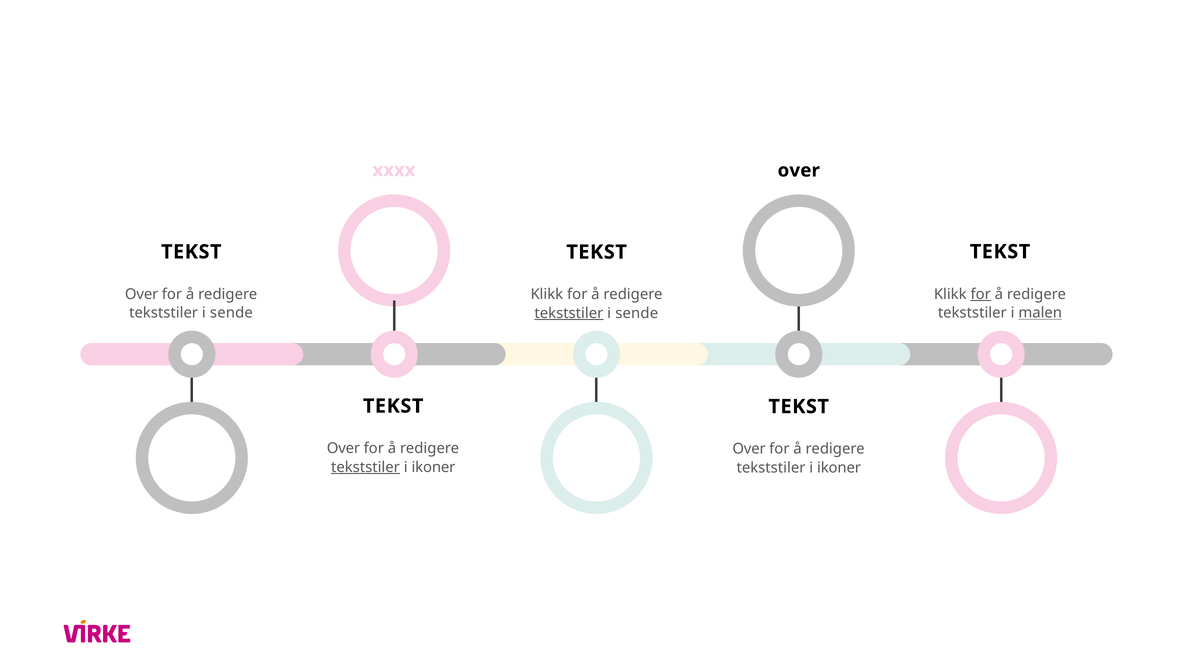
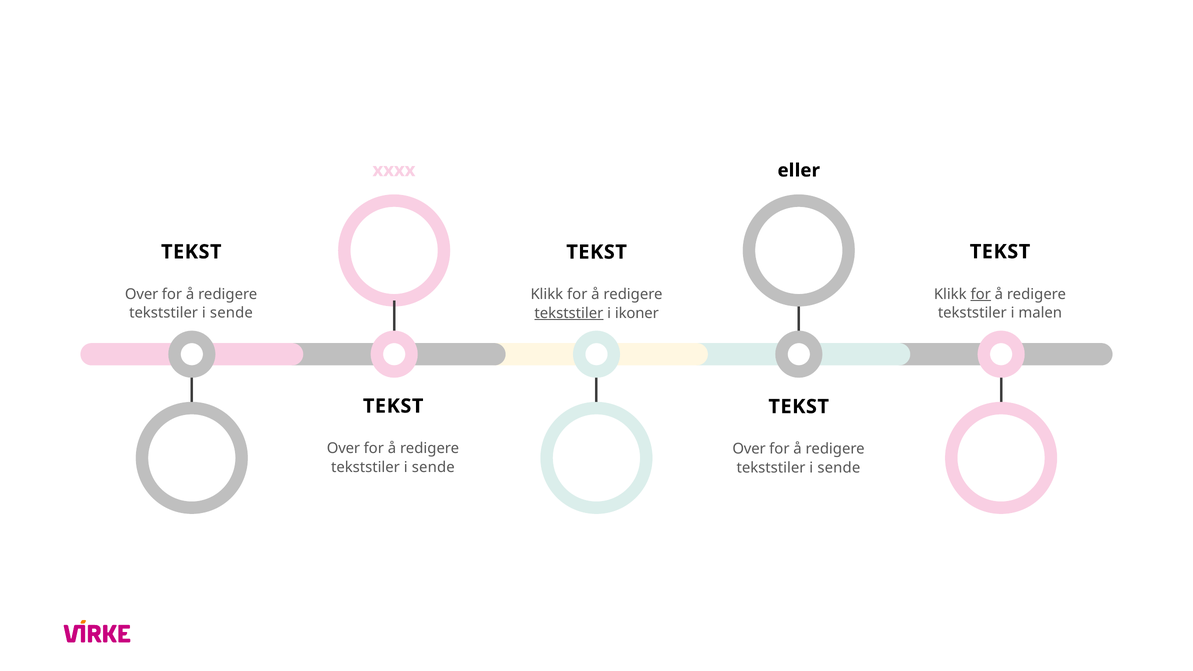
xxxx over: over -> eller
malen underline: present -> none
sende at (637, 313): sende -> ikoner
tekststiler at (365, 467) underline: present -> none
ikoner at (433, 467): ikoner -> sende
ikoner at (839, 468): ikoner -> sende
